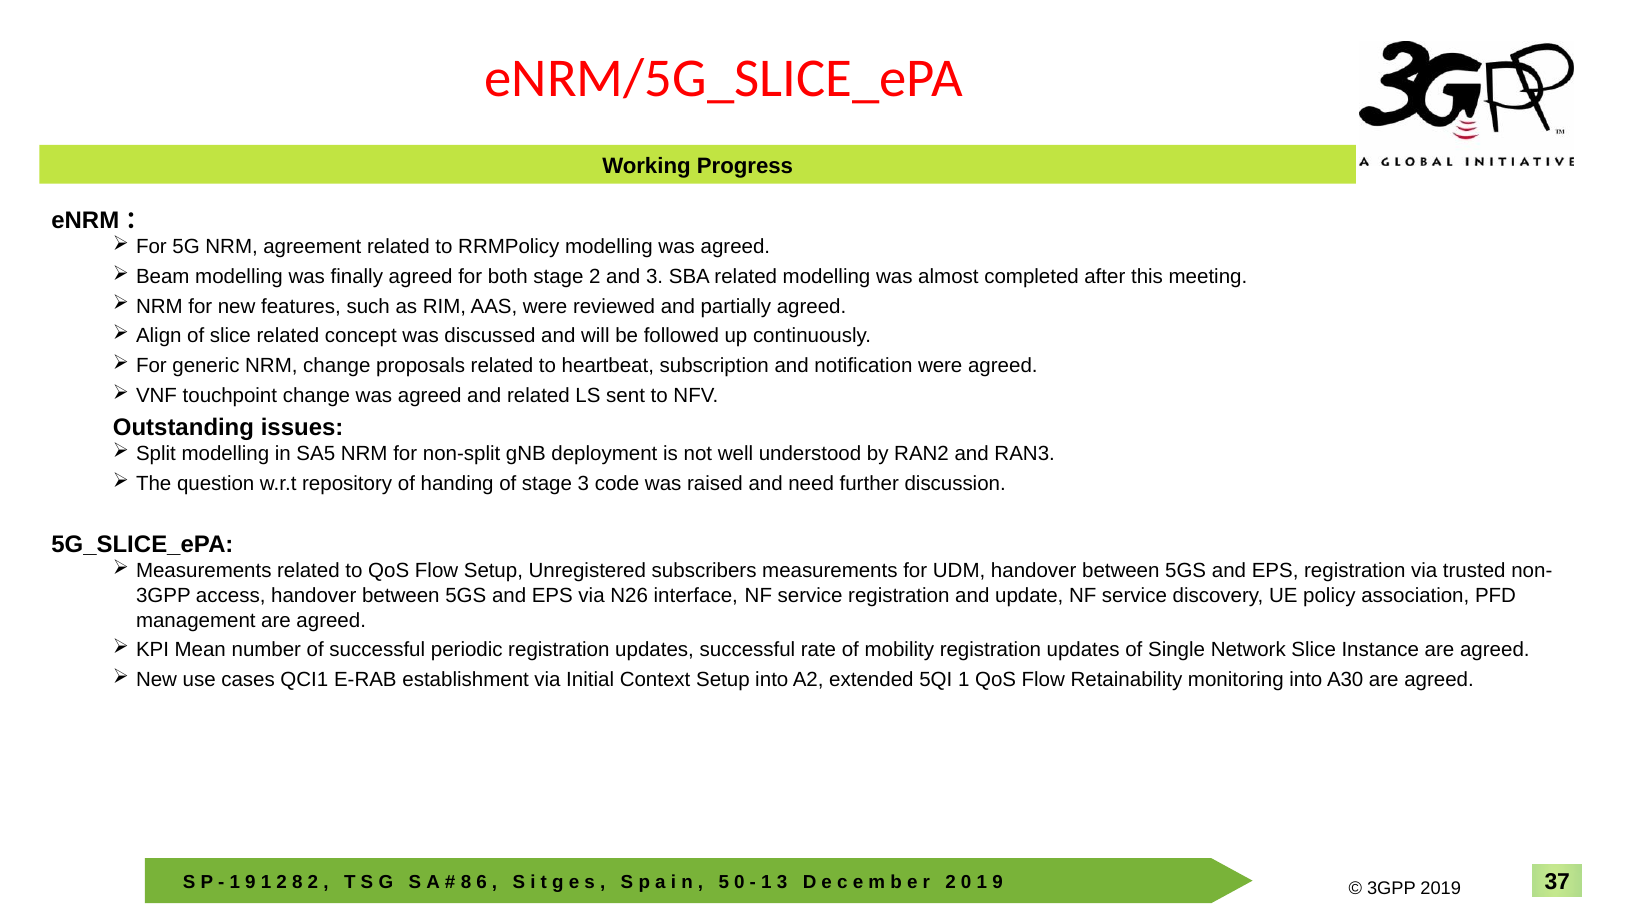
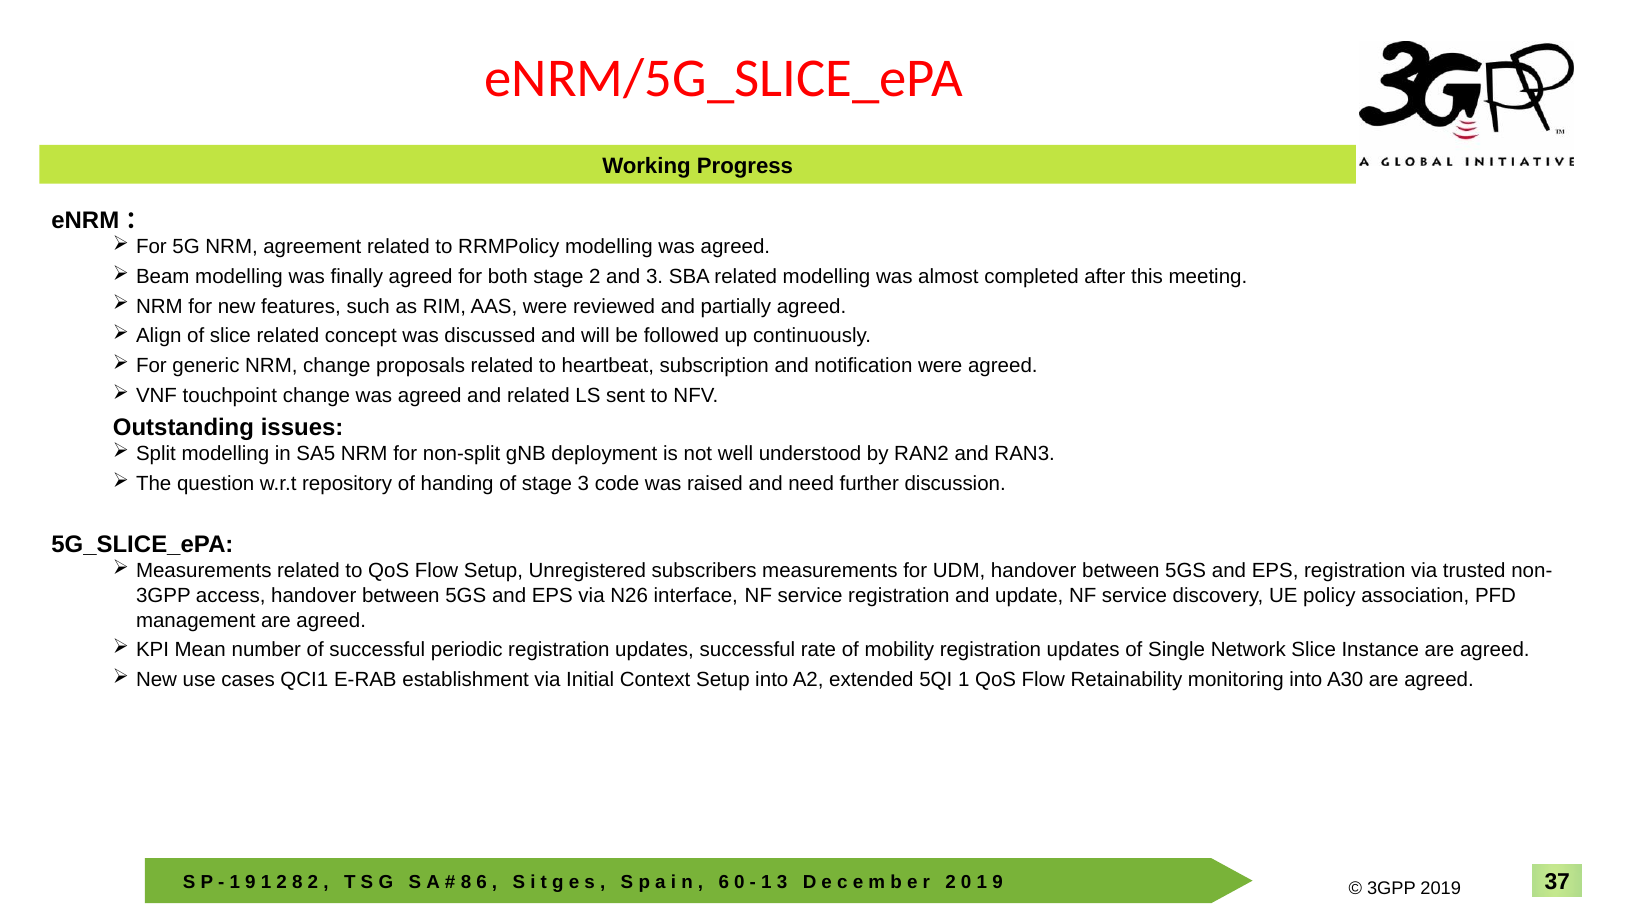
5 at (724, 883): 5 -> 6
